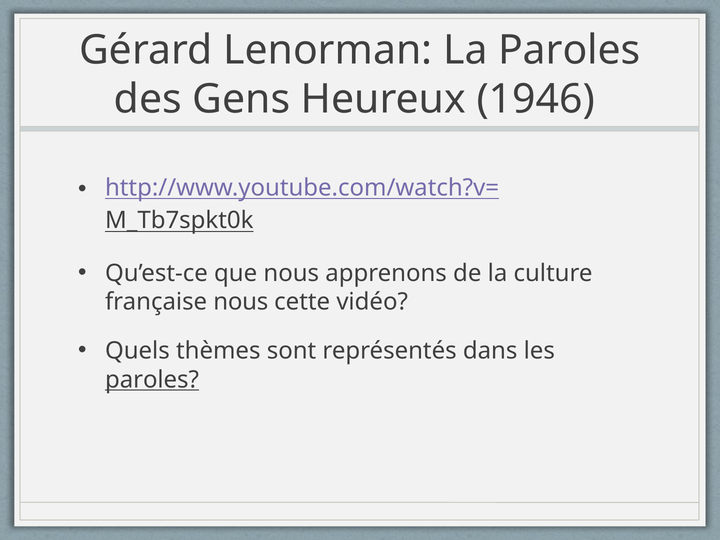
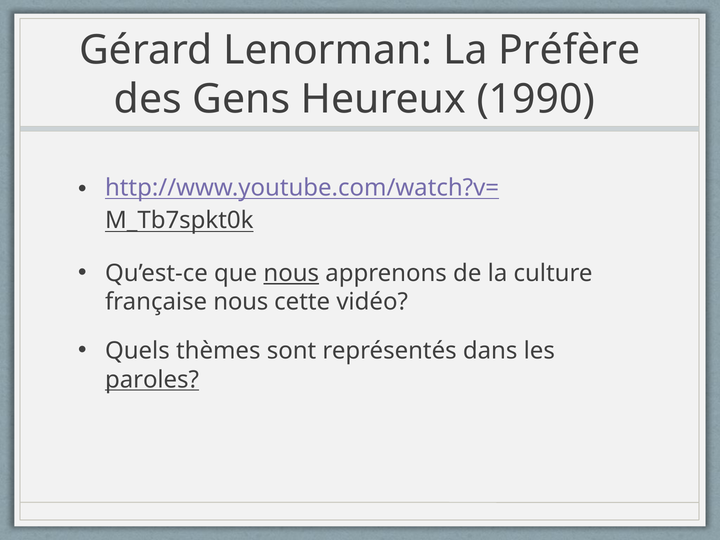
La Paroles: Paroles -> Préfère
1946: 1946 -> 1990
nous at (291, 273) underline: none -> present
